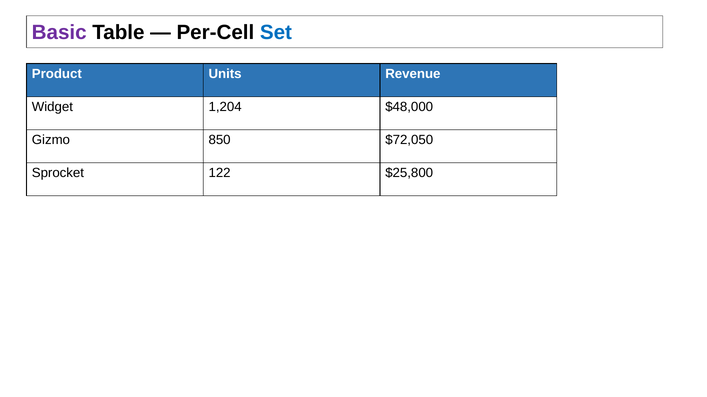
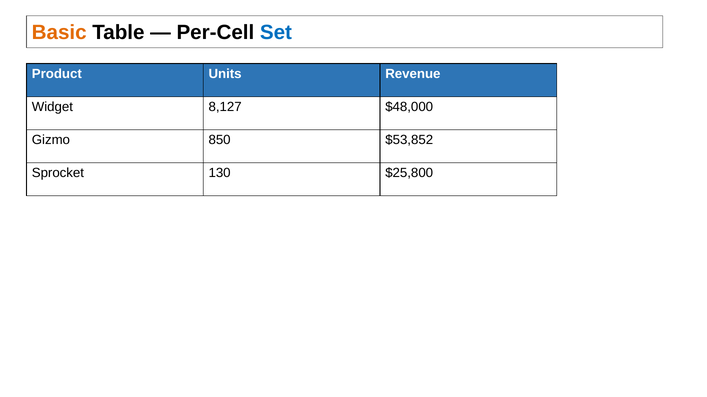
Basic colour: purple -> orange
1,204: 1,204 -> 8,127
$72,050: $72,050 -> $53,852
122: 122 -> 130
